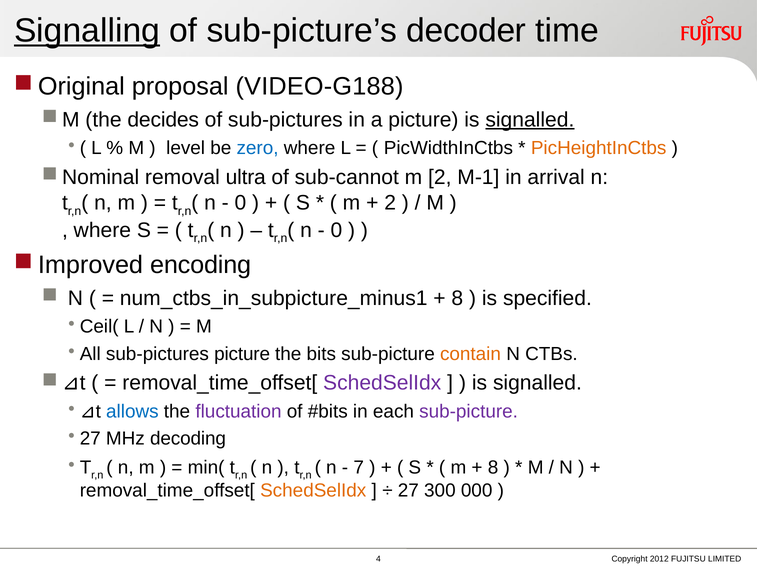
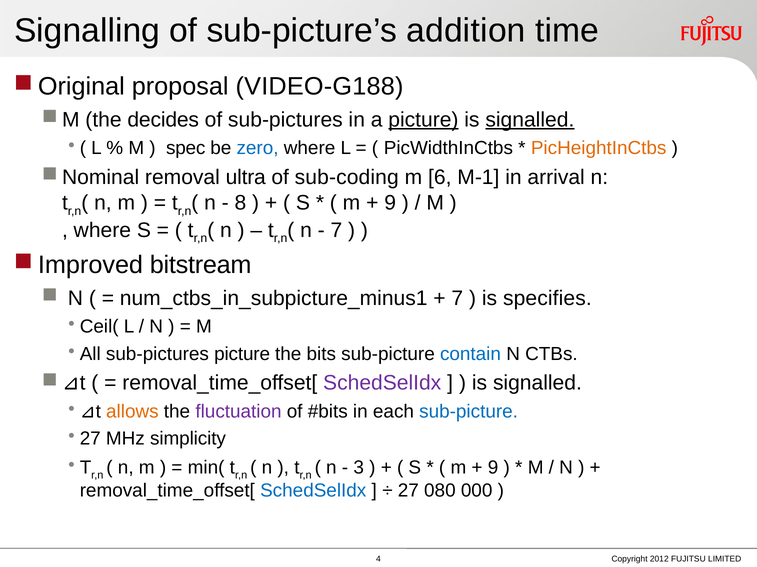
Signalling underline: present -> none
decoder: decoder -> addition
picture at (423, 120) underline: none -> present
level: level -> spec
sub-cannot: sub-cannot -> sub-coding
m 2: 2 -> 6
0 at (240, 203): 0 -> 8
2 at (390, 203): 2 -> 9
0 at (336, 230): 0 -> 7
encoding: encoding -> bitstream
8 at (457, 299): 8 -> 7
specified: specified -> specifies
contain colour: orange -> blue
allows colour: blue -> orange
sub-picture at (469, 412) colour: purple -> blue
decoding: decoding -> simplicity
7: 7 -> 3
8 at (493, 468): 8 -> 9
SchedSelIdx at (313, 491) colour: orange -> blue
300: 300 -> 080
